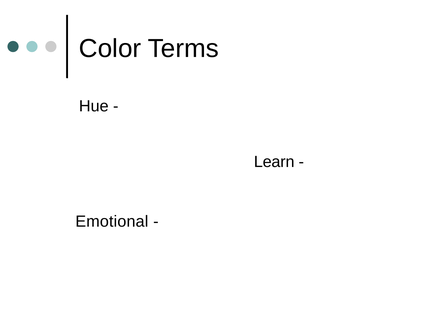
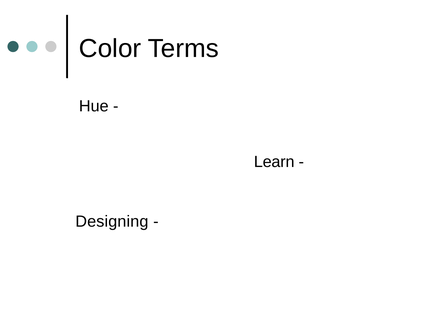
Emotional: Emotional -> Designing
